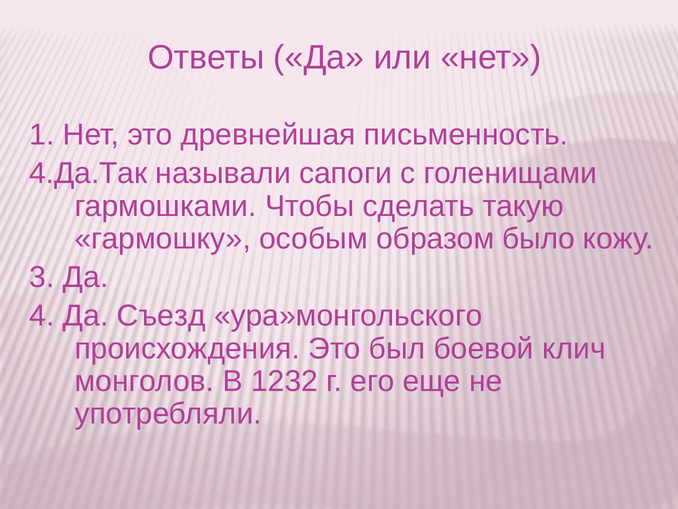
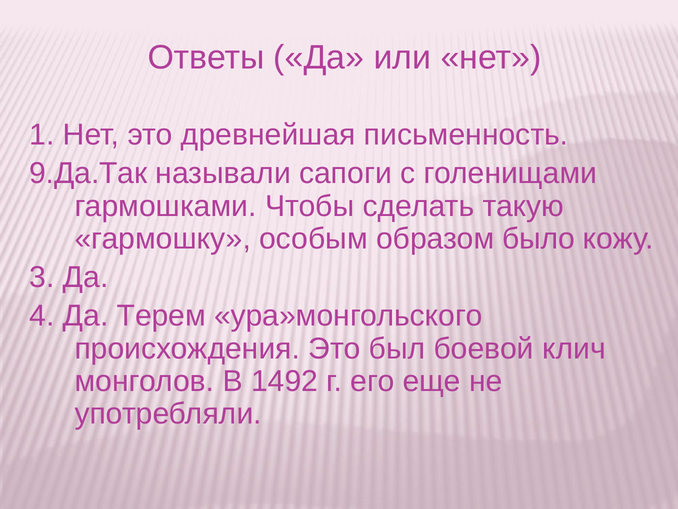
4.Да.Так: 4.Да.Так -> 9.Да.Так
Съезд: Съезд -> Терем
1232: 1232 -> 1492
